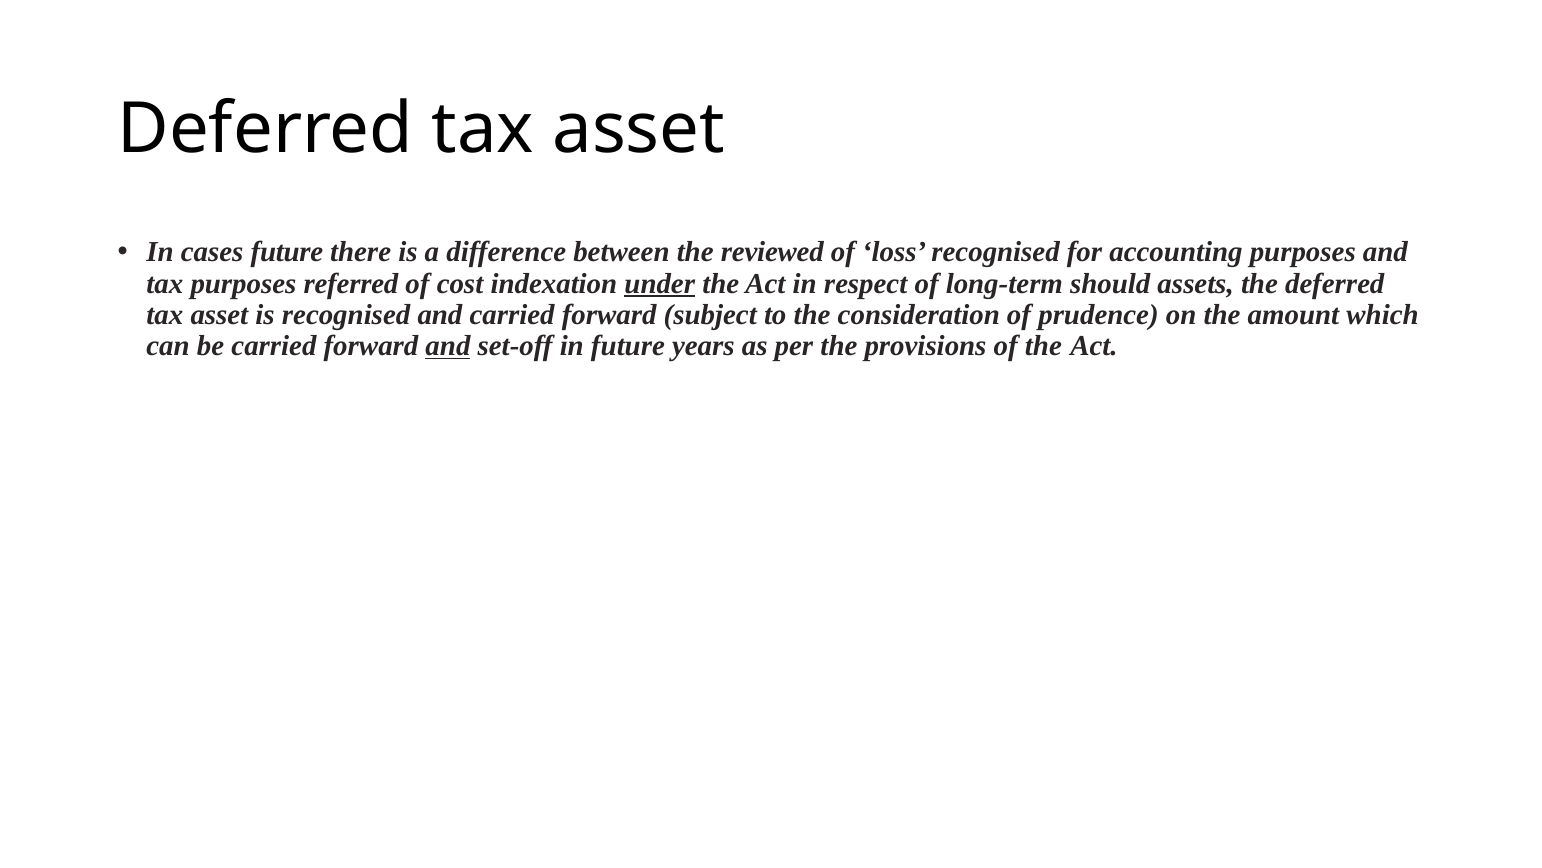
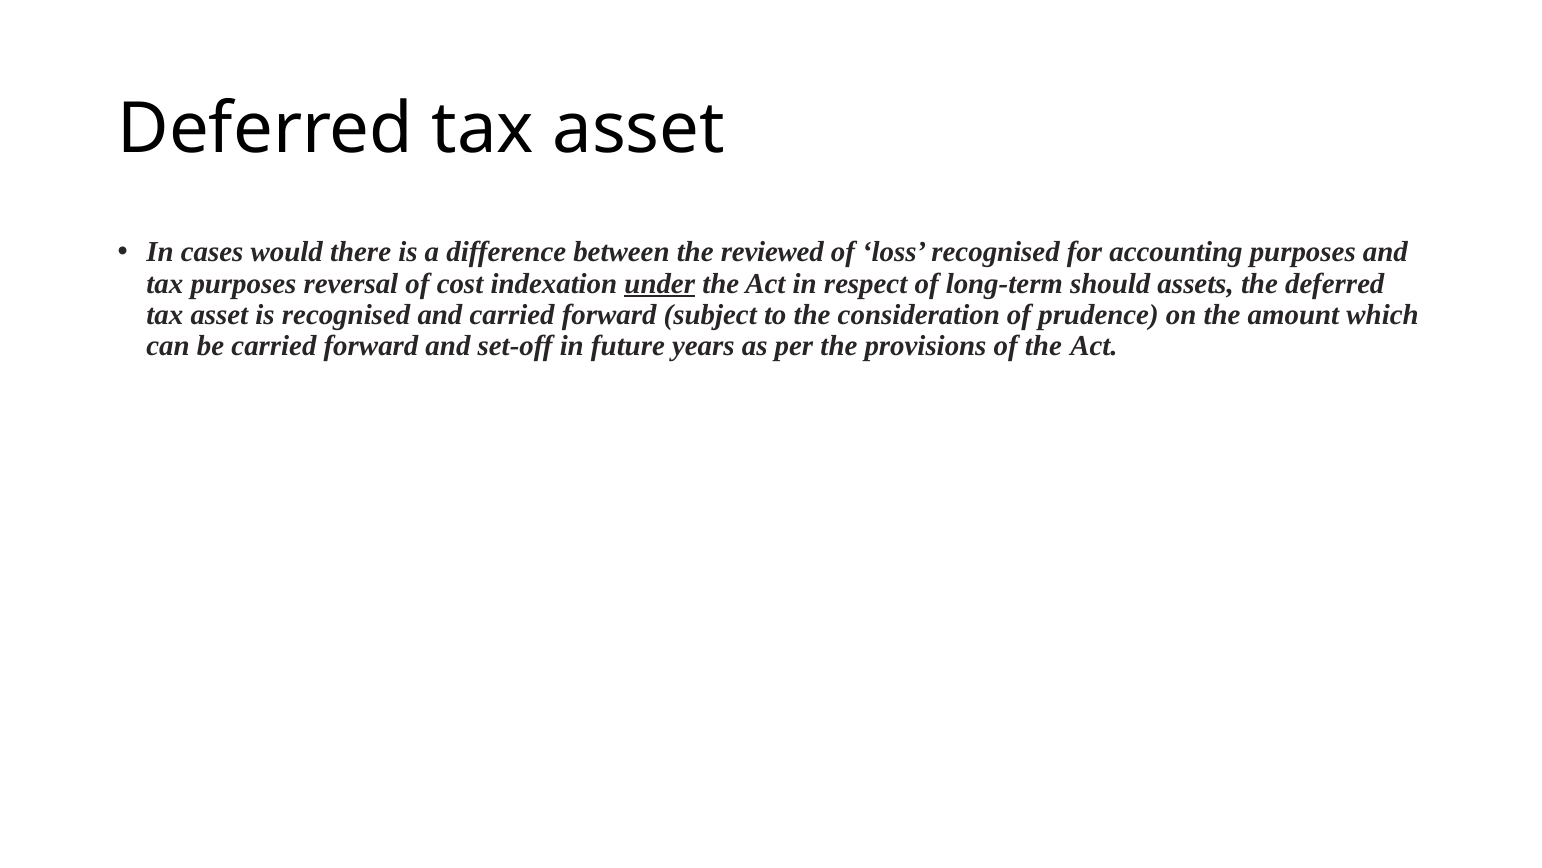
cases future: future -> would
referred: referred -> reversal
and at (448, 346) underline: present -> none
